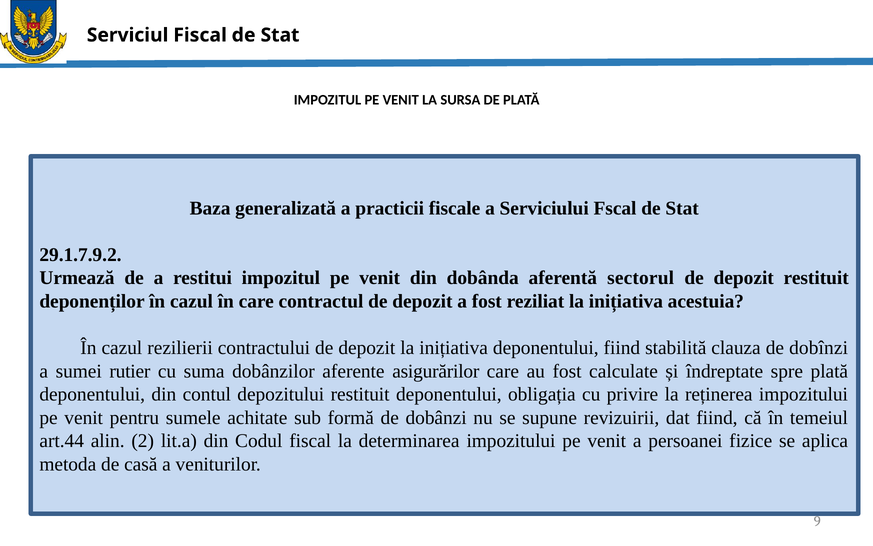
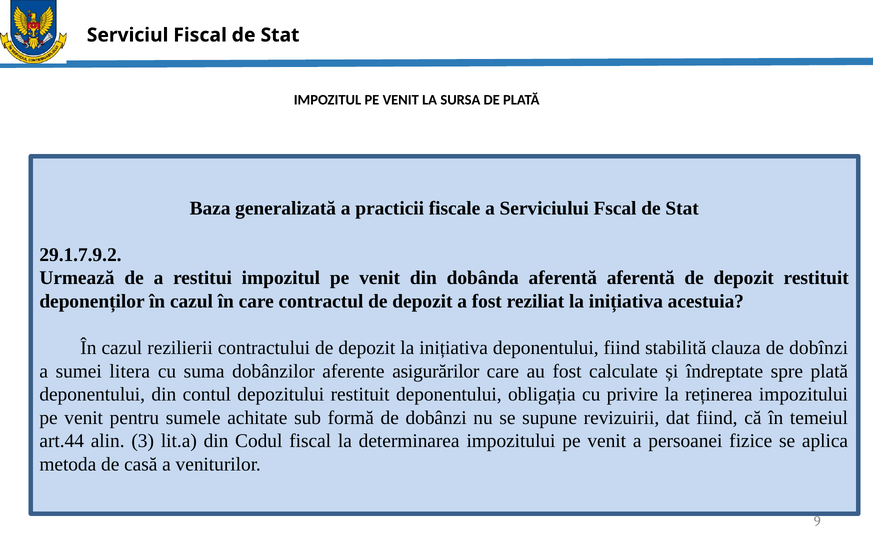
aferentă sectorul: sectorul -> aferentă
rutier: rutier -> litera
2: 2 -> 3
